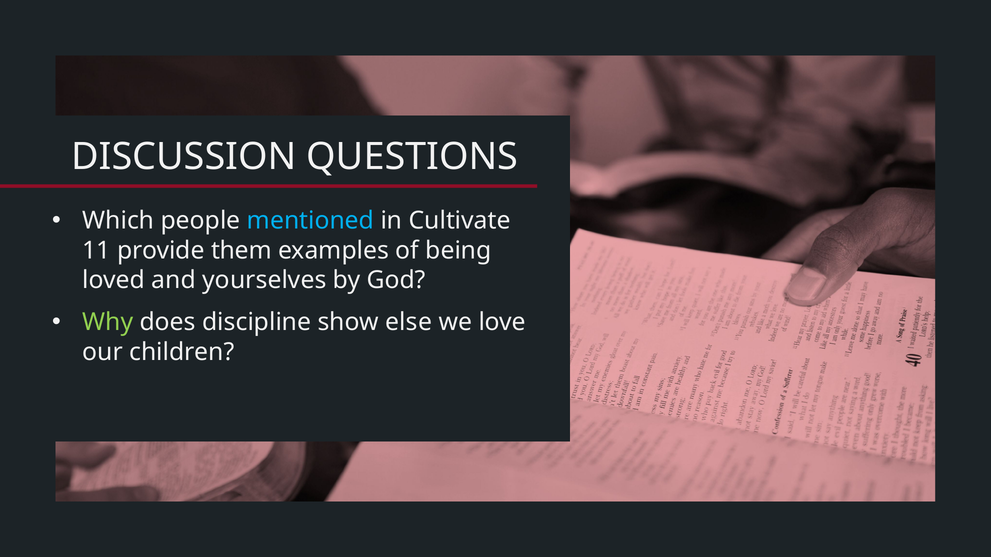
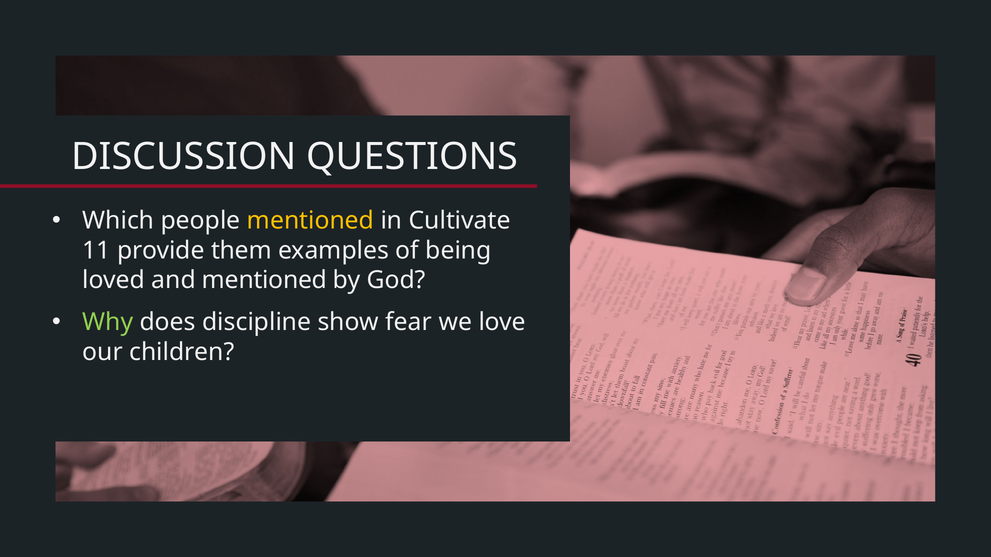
mentioned at (311, 221) colour: light blue -> yellow
and yourselves: yourselves -> mentioned
else: else -> fear
